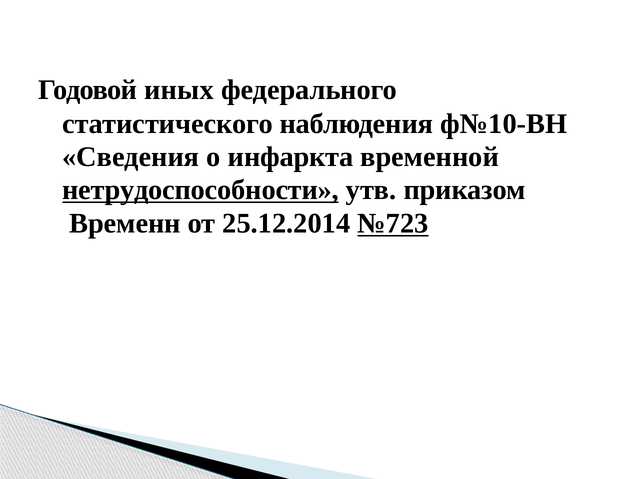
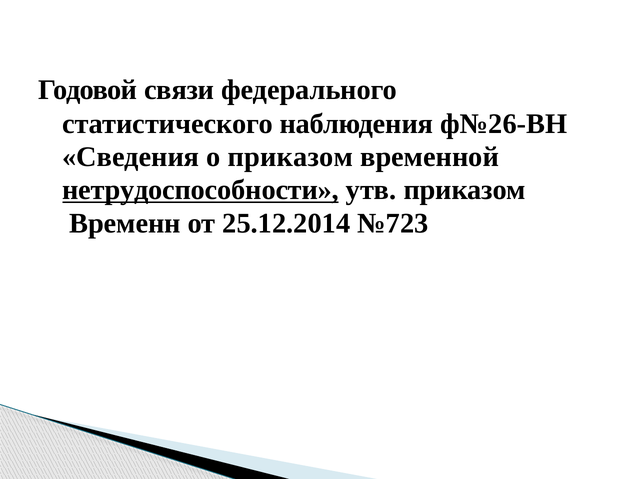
иных: иных -> связи
ф№10-ВН: ф№10-ВН -> ф№26-ВН
о инфаркта: инфаркта -> приказом
№723 underline: present -> none
